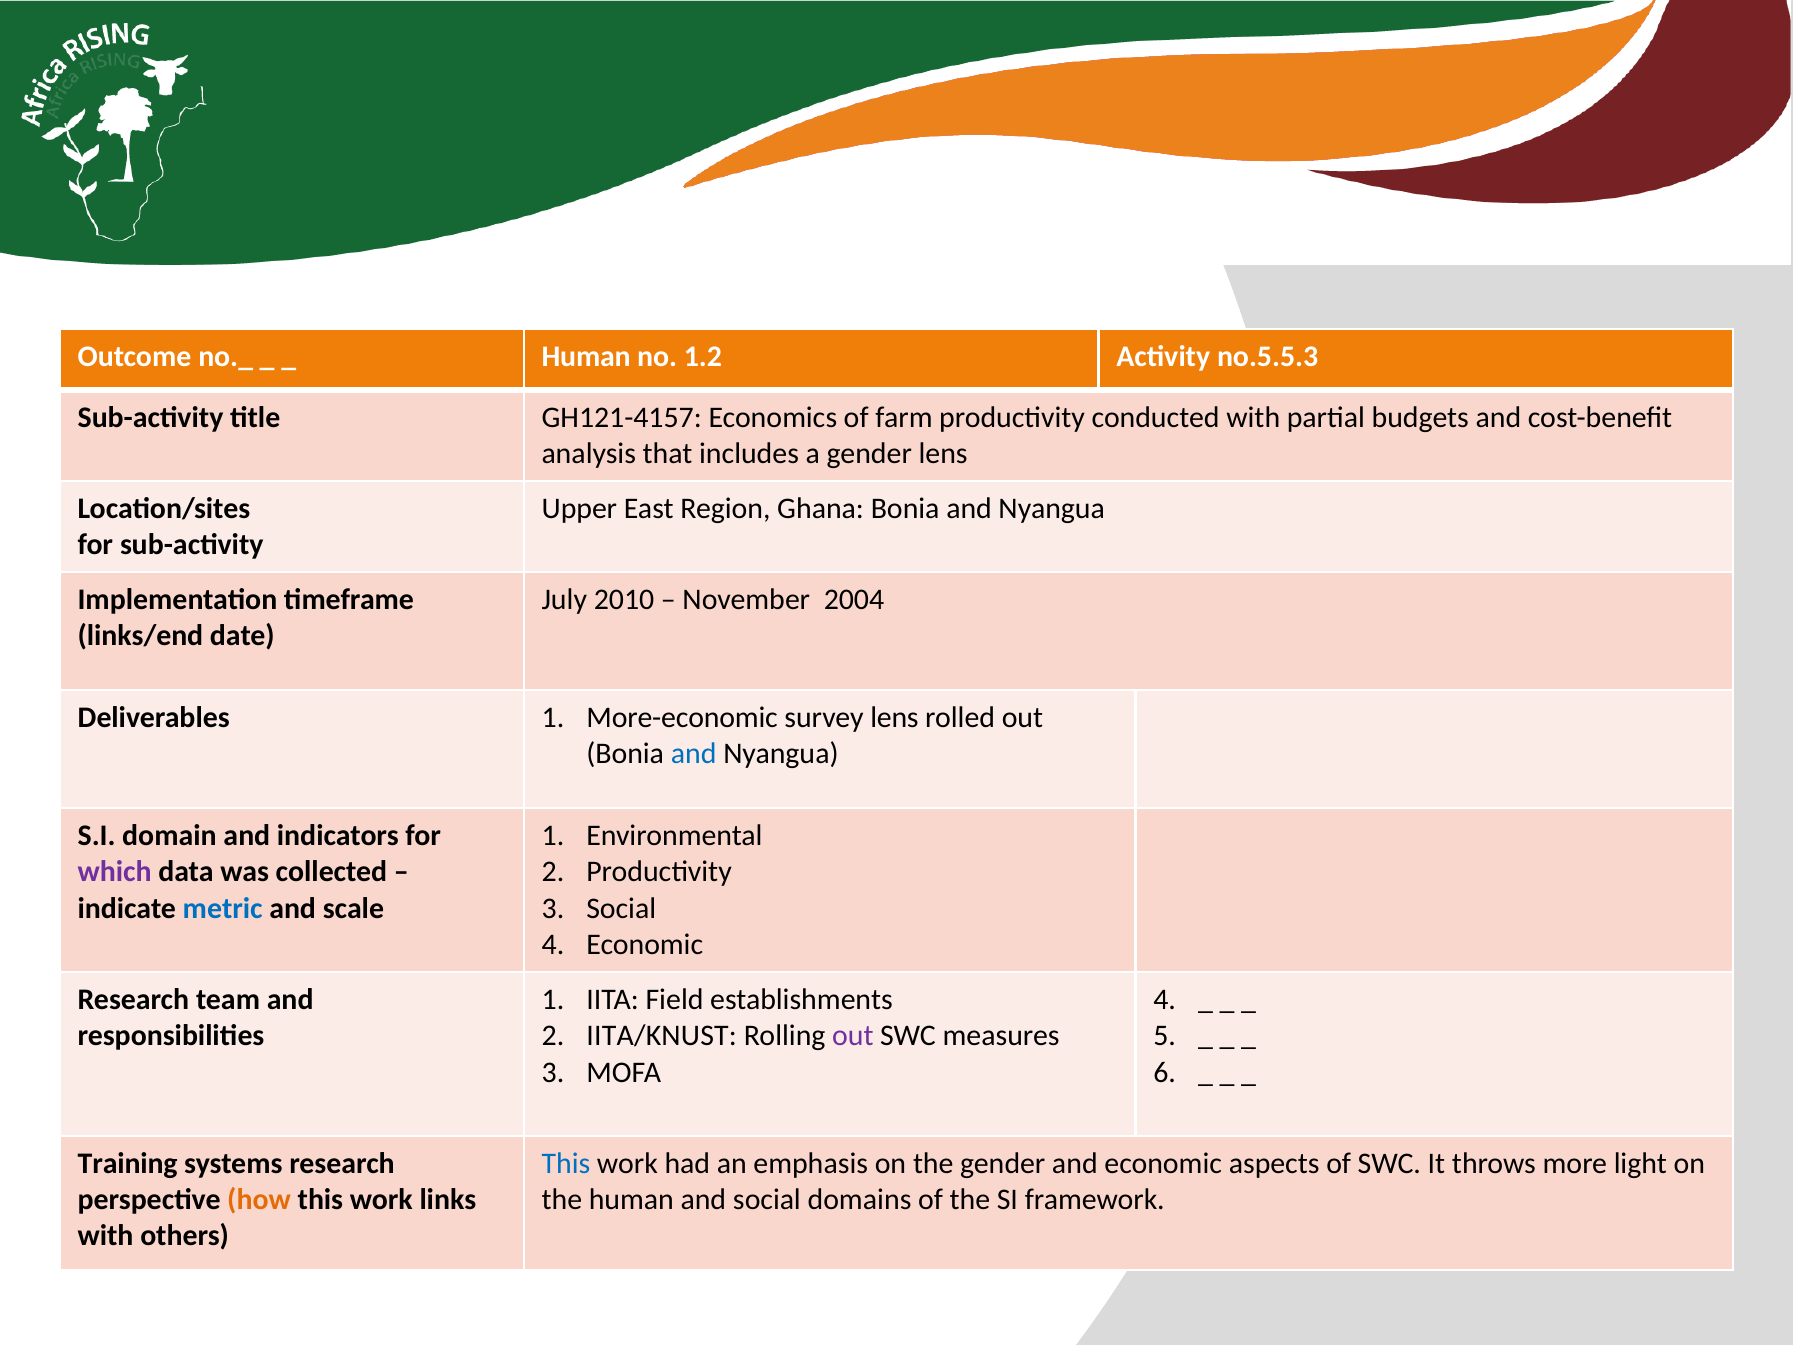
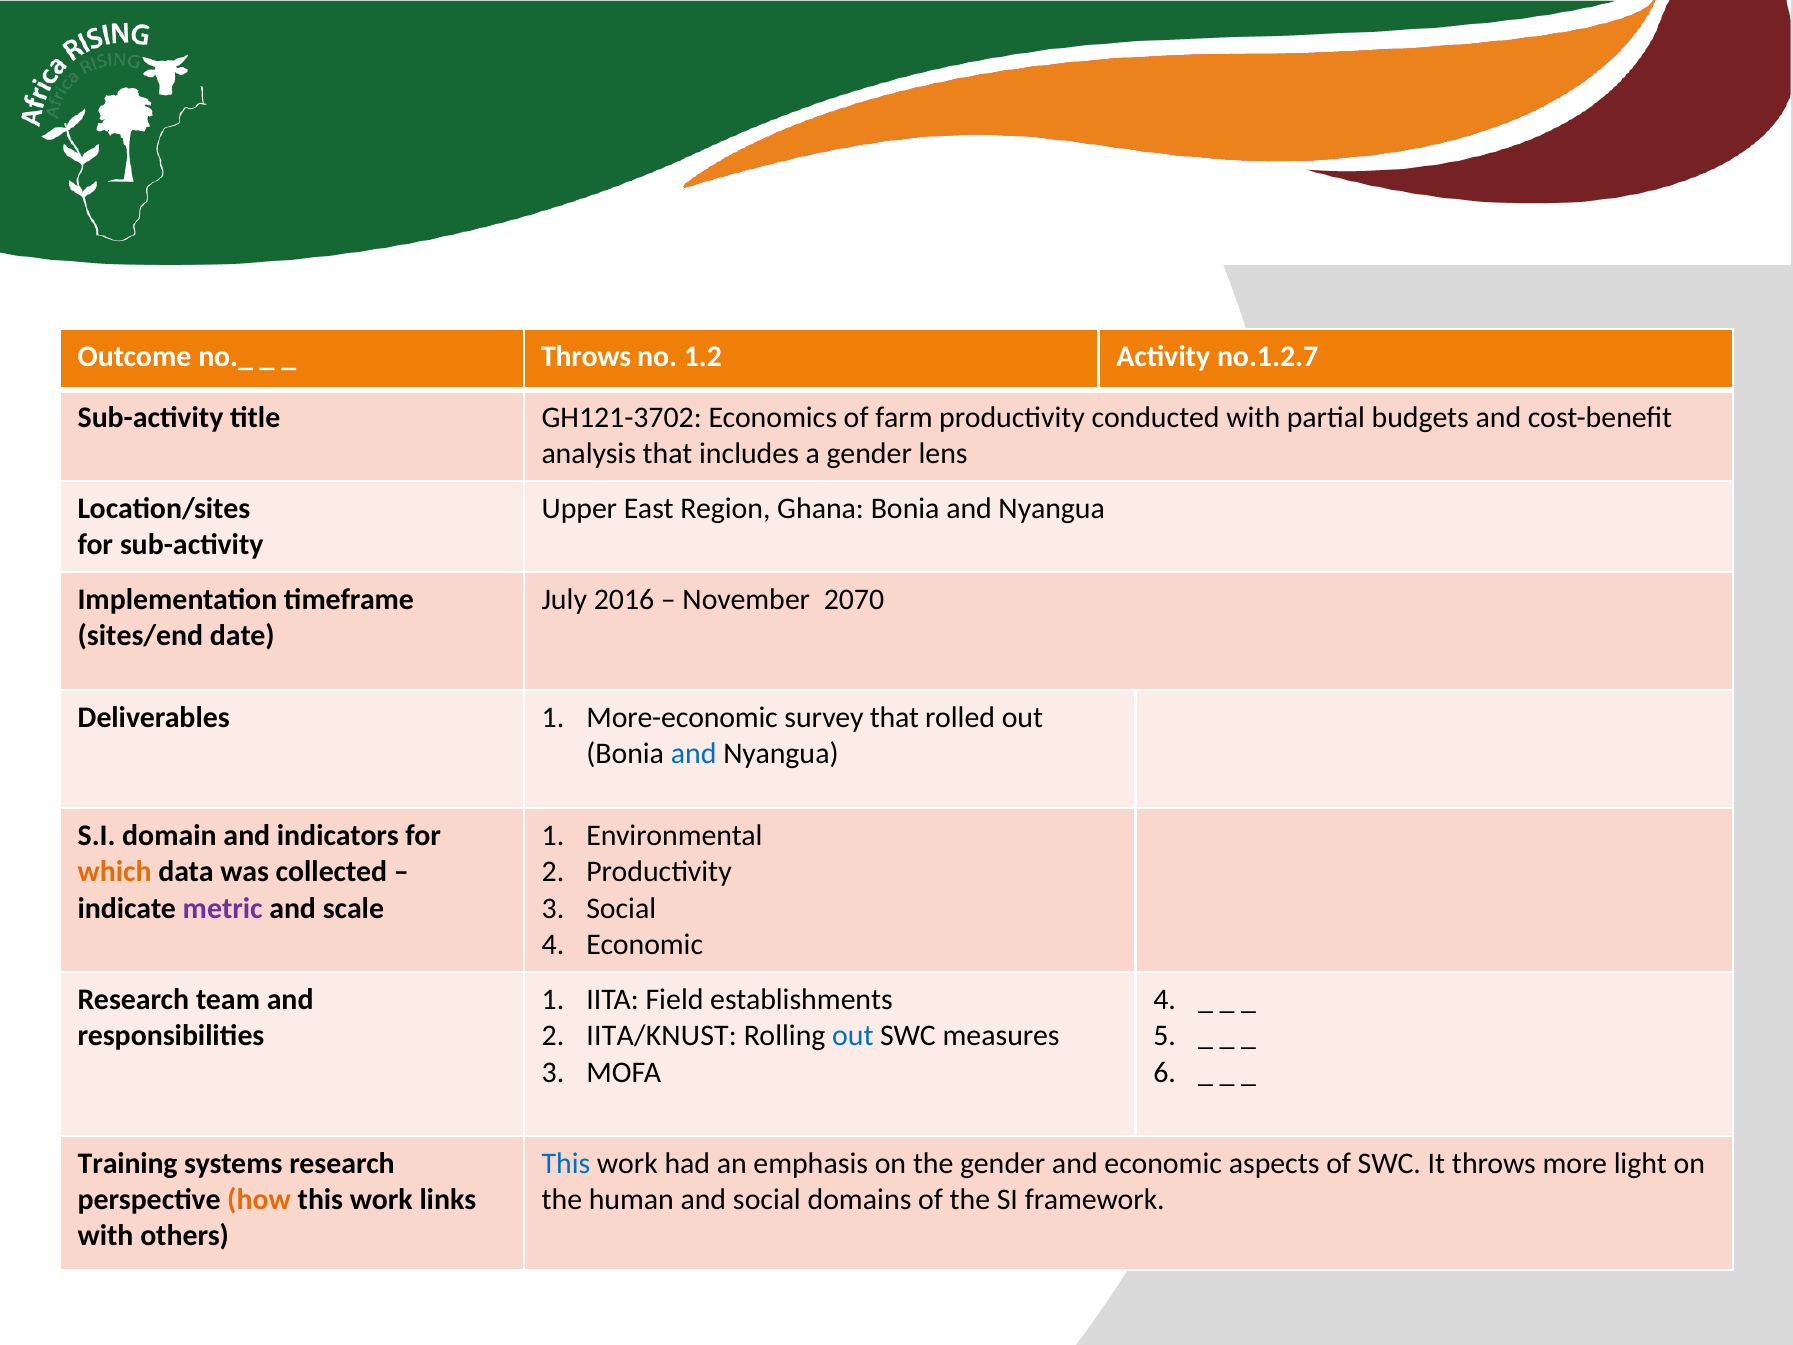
Human at (586, 356): Human -> Throws
no.5.5.3: no.5.5.3 -> no.1.2.7
GH121-4157: GH121-4157 -> GH121-3702
2010: 2010 -> 2016
2004: 2004 -> 2070
links/end: links/end -> sites/end
survey lens: lens -> that
which colour: purple -> orange
metric colour: blue -> purple
out at (853, 1036) colour: purple -> blue
